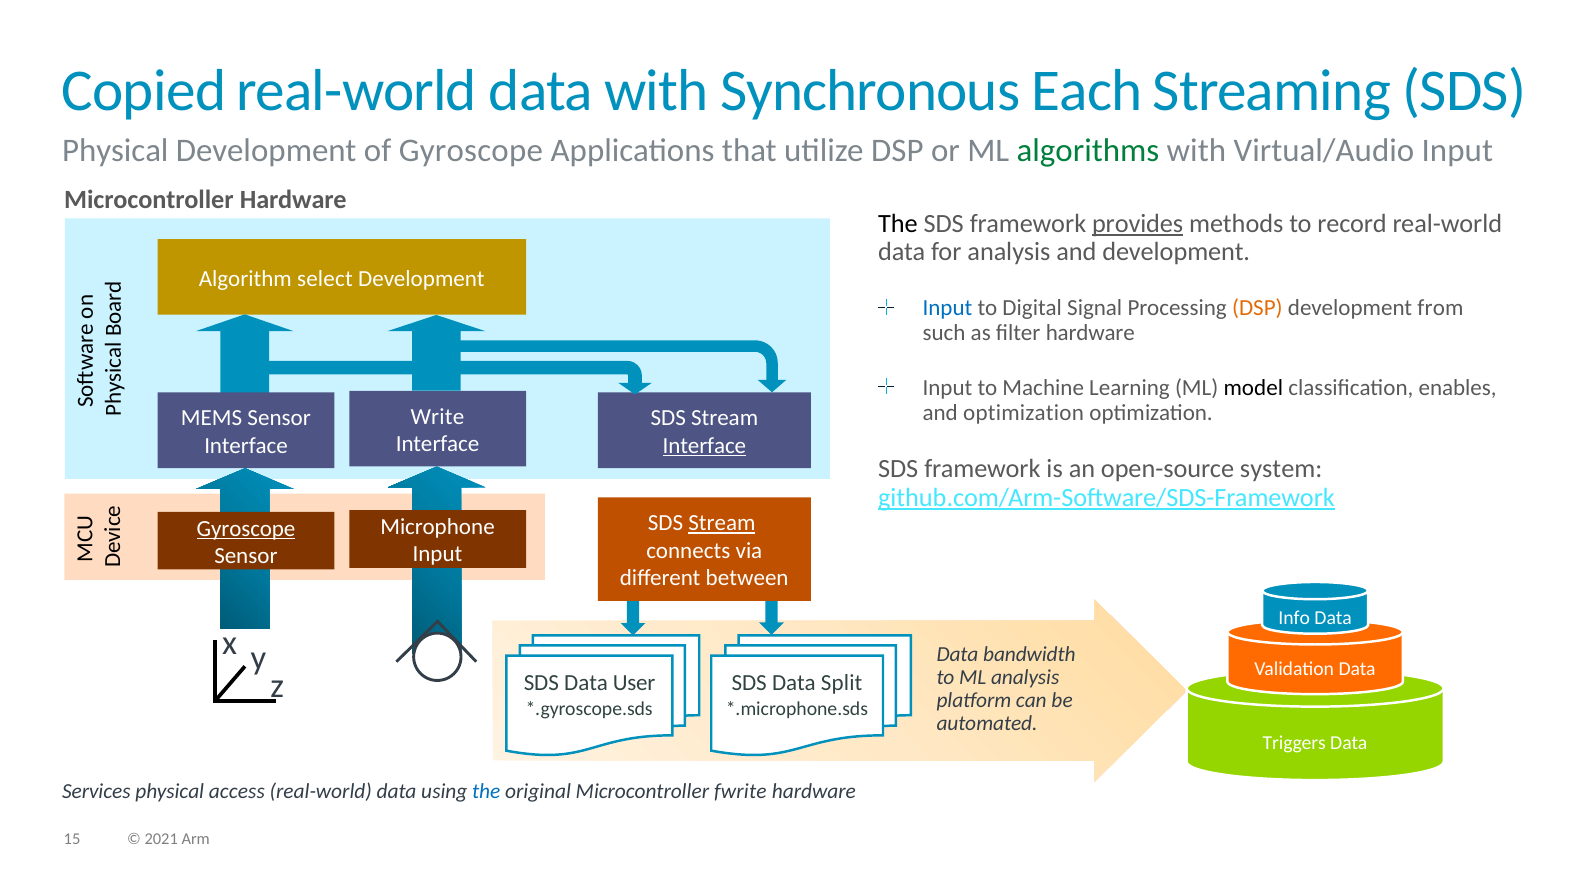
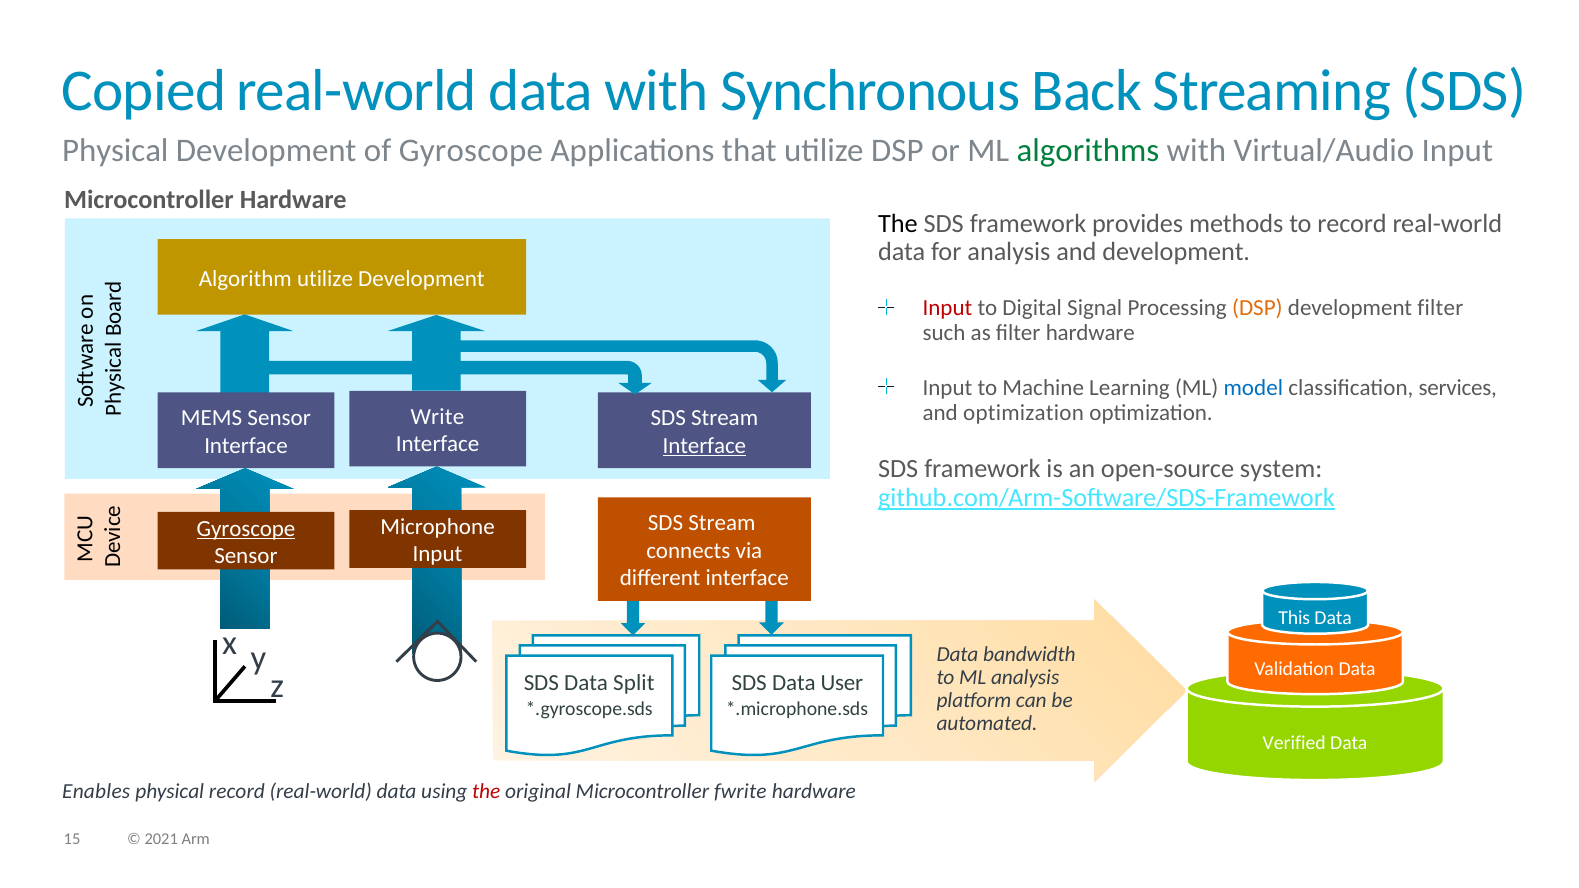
Each: Each -> Back
provides underline: present -> none
Algorithm select: select -> utilize
Input at (947, 308) colour: blue -> red
development from: from -> filter
model colour: black -> blue
enables: enables -> services
Stream at (722, 523) underline: present -> none
different between: between -> interface
Info: Info -> This
User: User -> Split
Split: Split -> User
Triggers: Triggers -> Verified
Services: Services -> Enables
physical access: access -> record
the at (486, 792) colour: blue -> red
